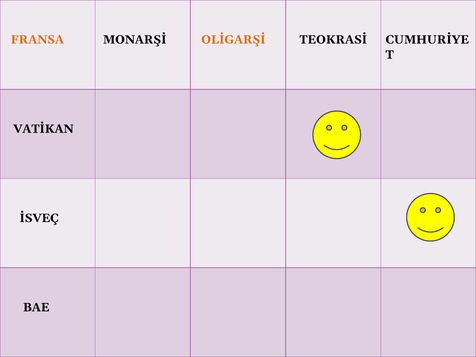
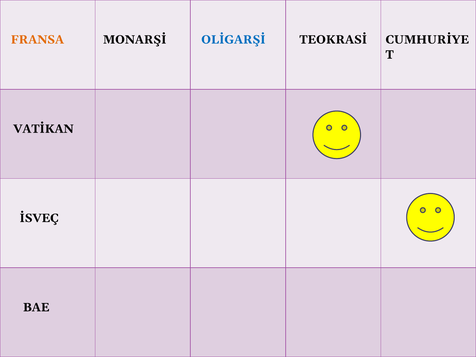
OLİGARŞİ colour: orange -> blue
